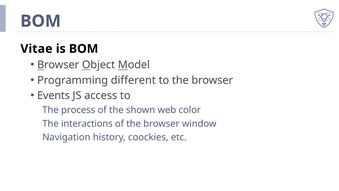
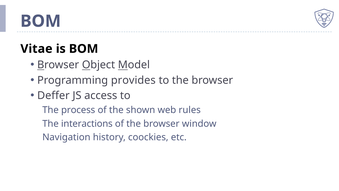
different: different -> provides
Events: Events -> Deffer
color: color -> rules
